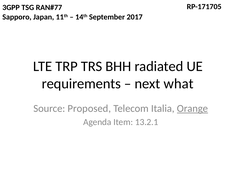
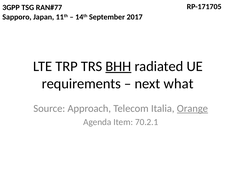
BHH underline: none -> present
Proposed: Proposed -> Approach
13.2.1: 13.2.1 -> 70.2.1
